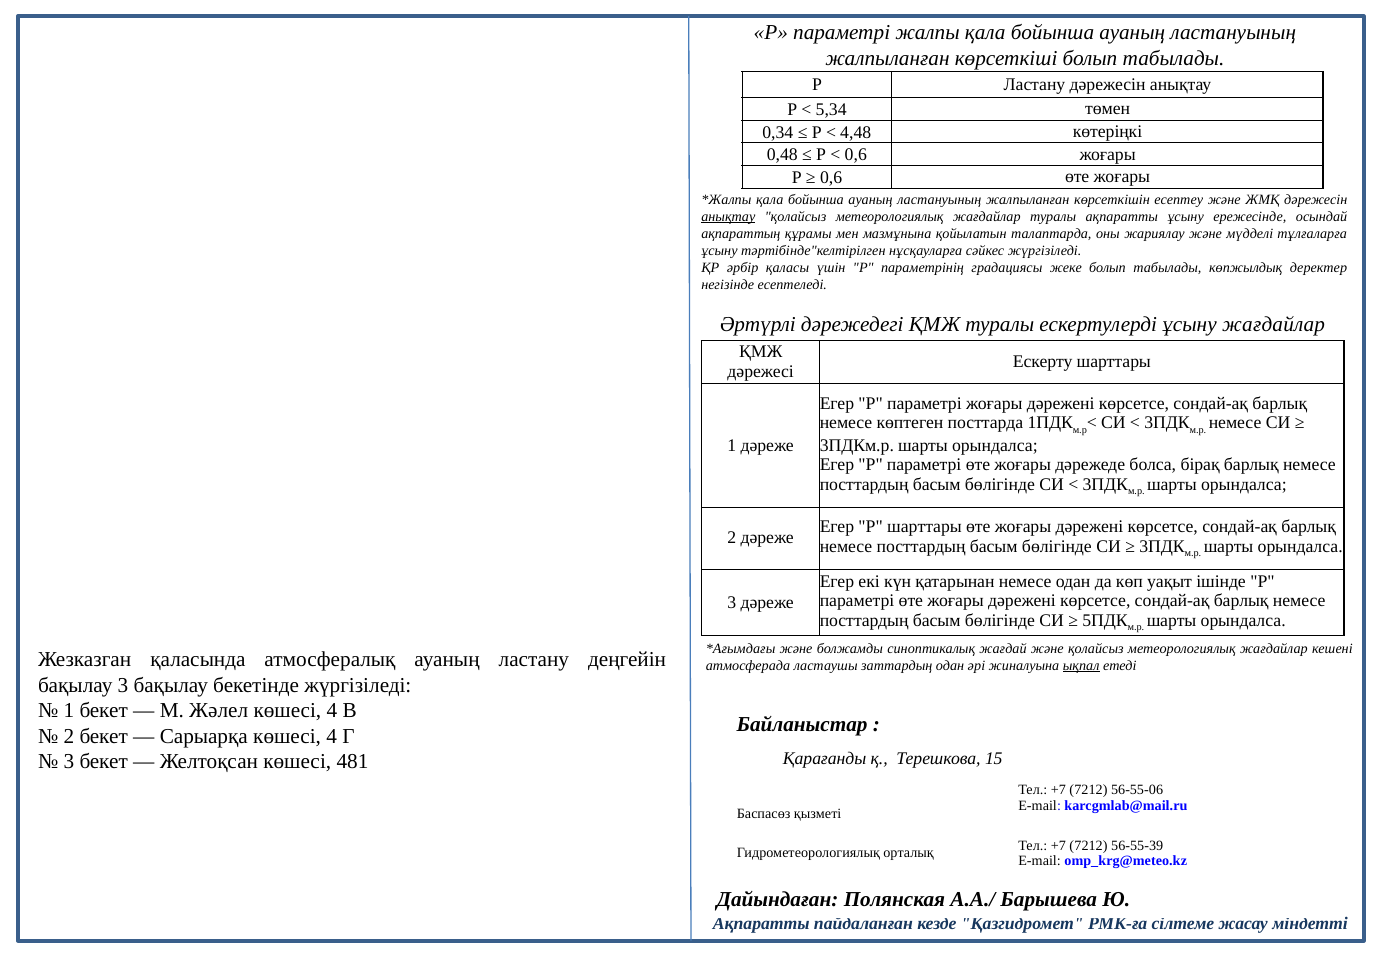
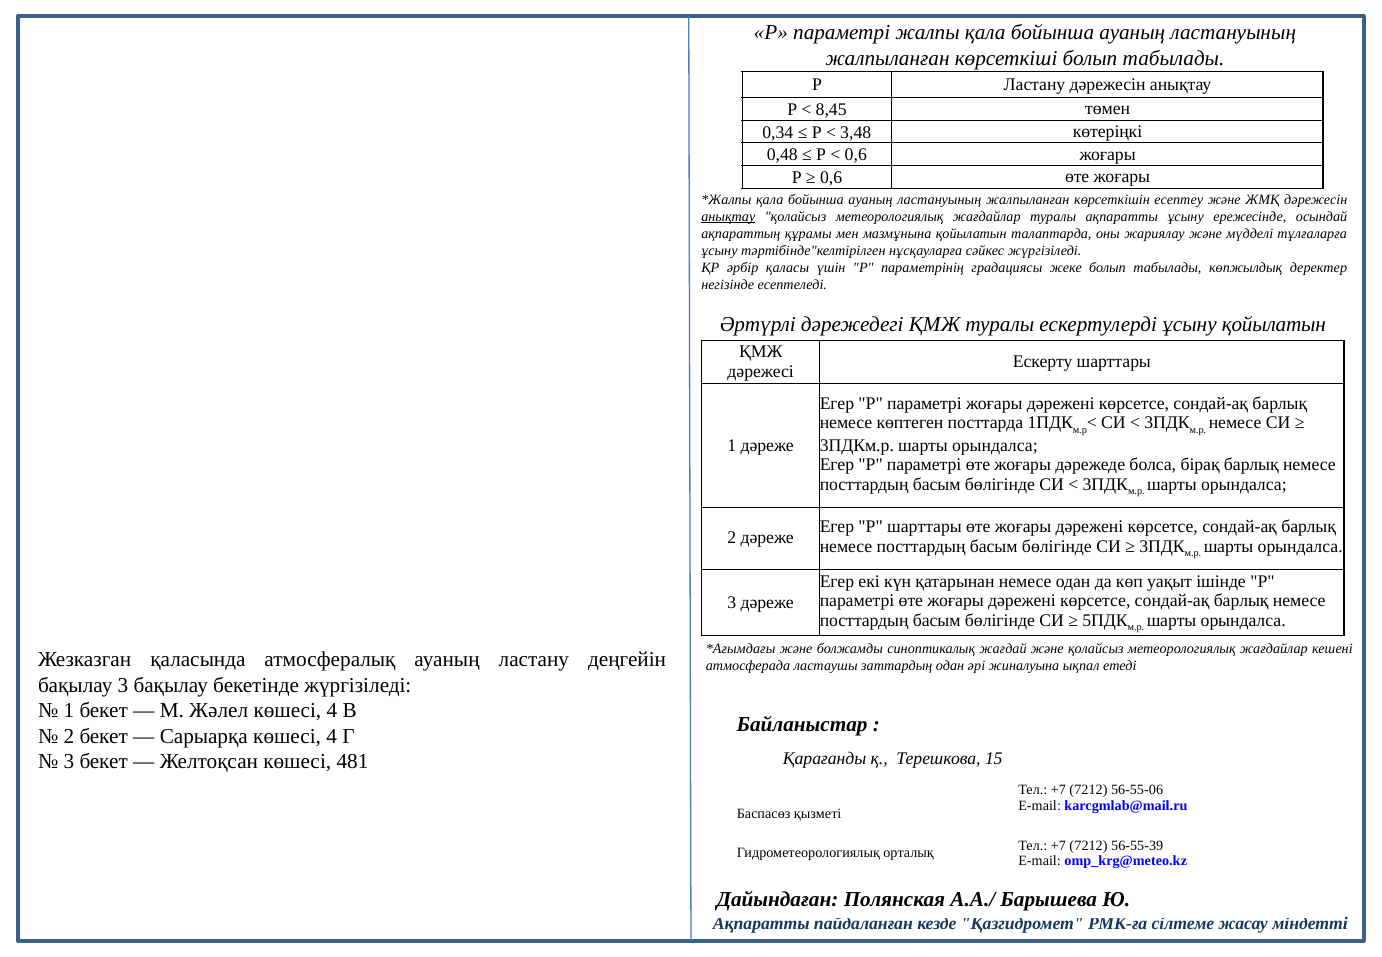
5,34: 5,34 -> 8,45
4,48: 4,48 -> 3,48
ұсыну жағдайлар: жағдайлар -> қойылатын
ықпал underline: present -> none
